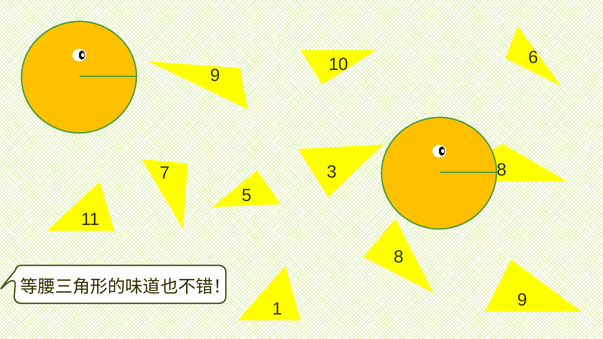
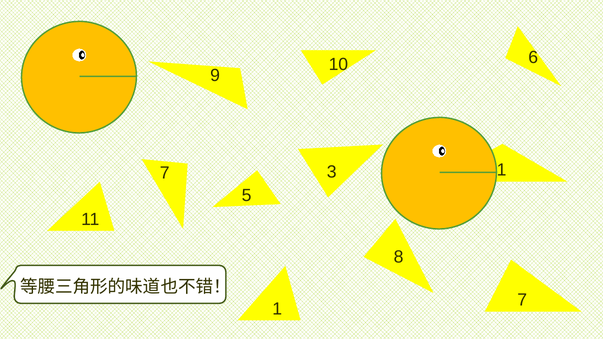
7 8: 8 -> 1
1 9: 9 -> 7
